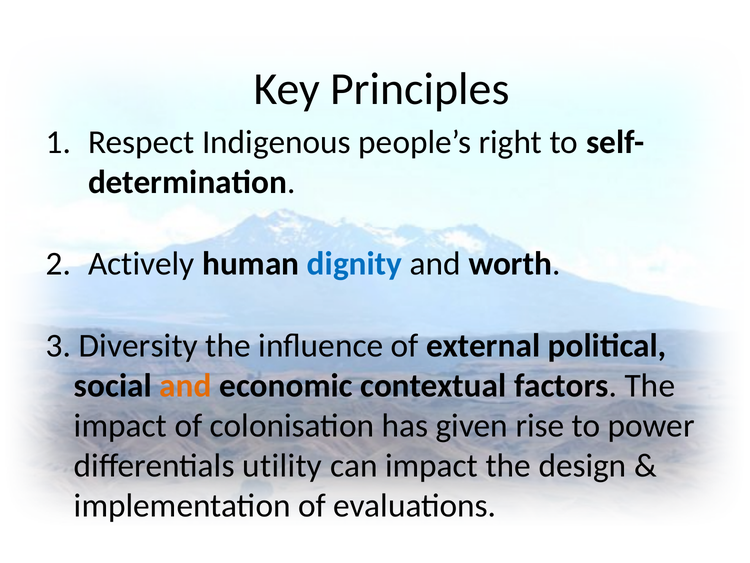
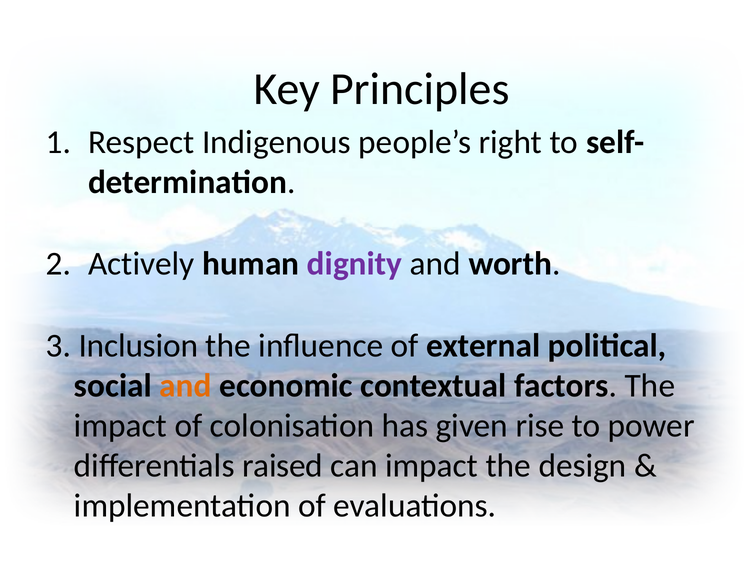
dignity colour: blue -> purple
Diversity: Diversity -> Inclusion
utility: utility -> raised
